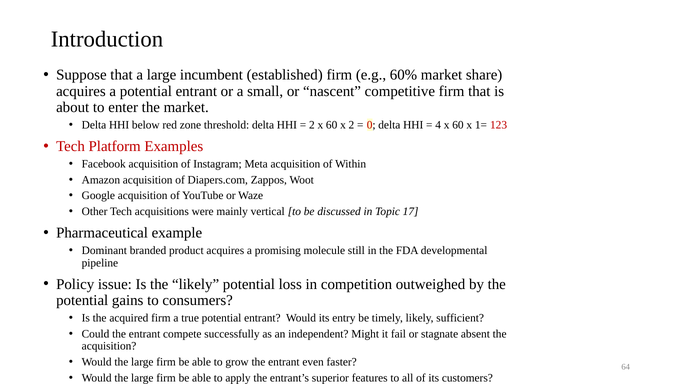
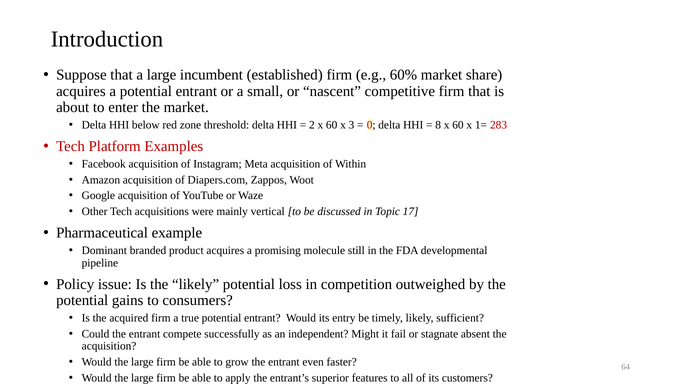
x 2: 2 -> 3
4: 4 -> 8
123: 123 -> 283
